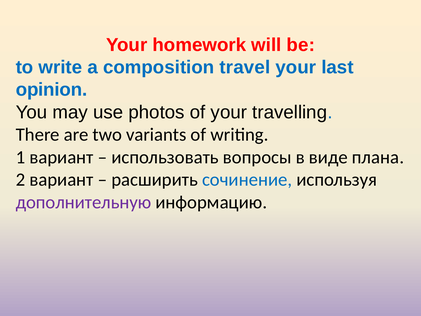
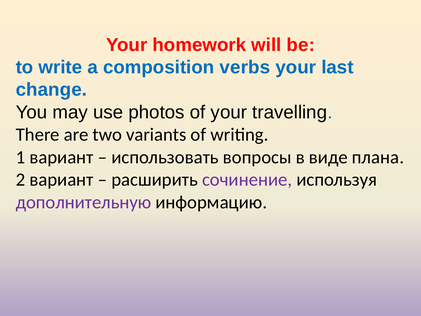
travel: travel -> verbs
opinion: opinion -> change
сочинение colour: blue -> purple
